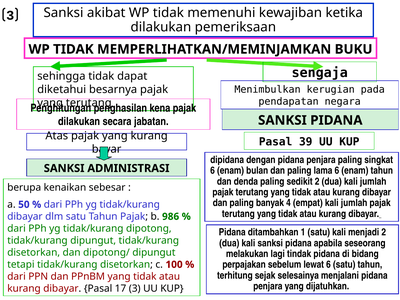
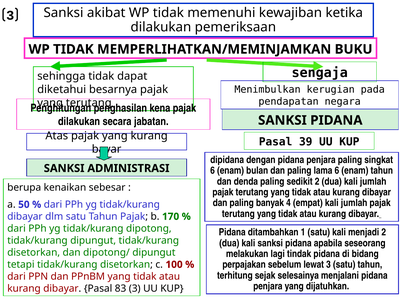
986: 986 -> 170
lewat 6: 6 -> 3
17: 17 -> 83
